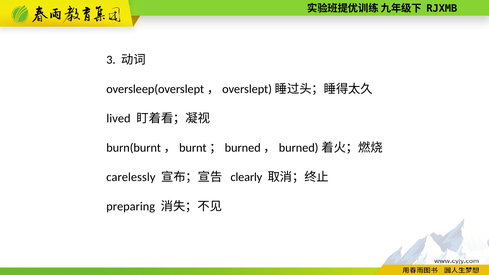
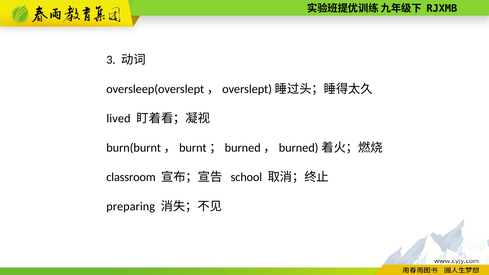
carelessly: carelessly -> classroom
clearly: clearly -> school
